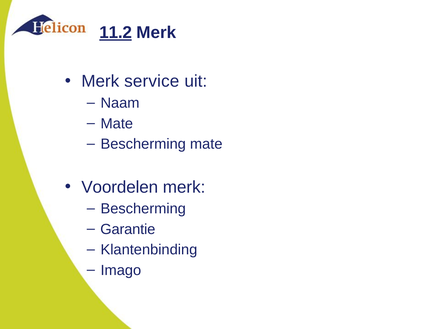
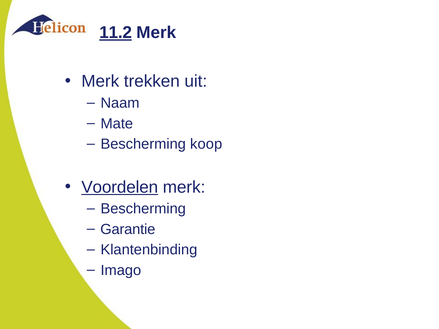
service: service -> trekken
Bescherming mate: mate -> koop
Voordelen underline: none -> present
